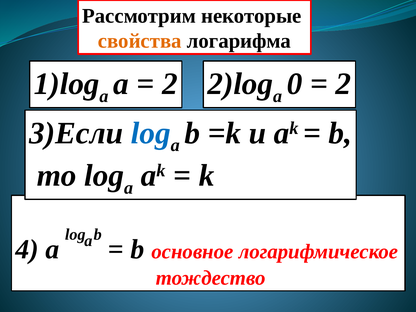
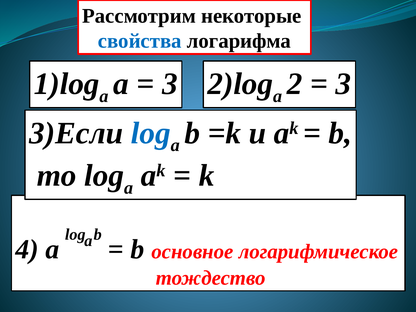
свойства colour: orange -> blue
2 at (170, 84): 2 -> 3
0: 0 -> 2
2 at (343, 84): 2 -> 3
